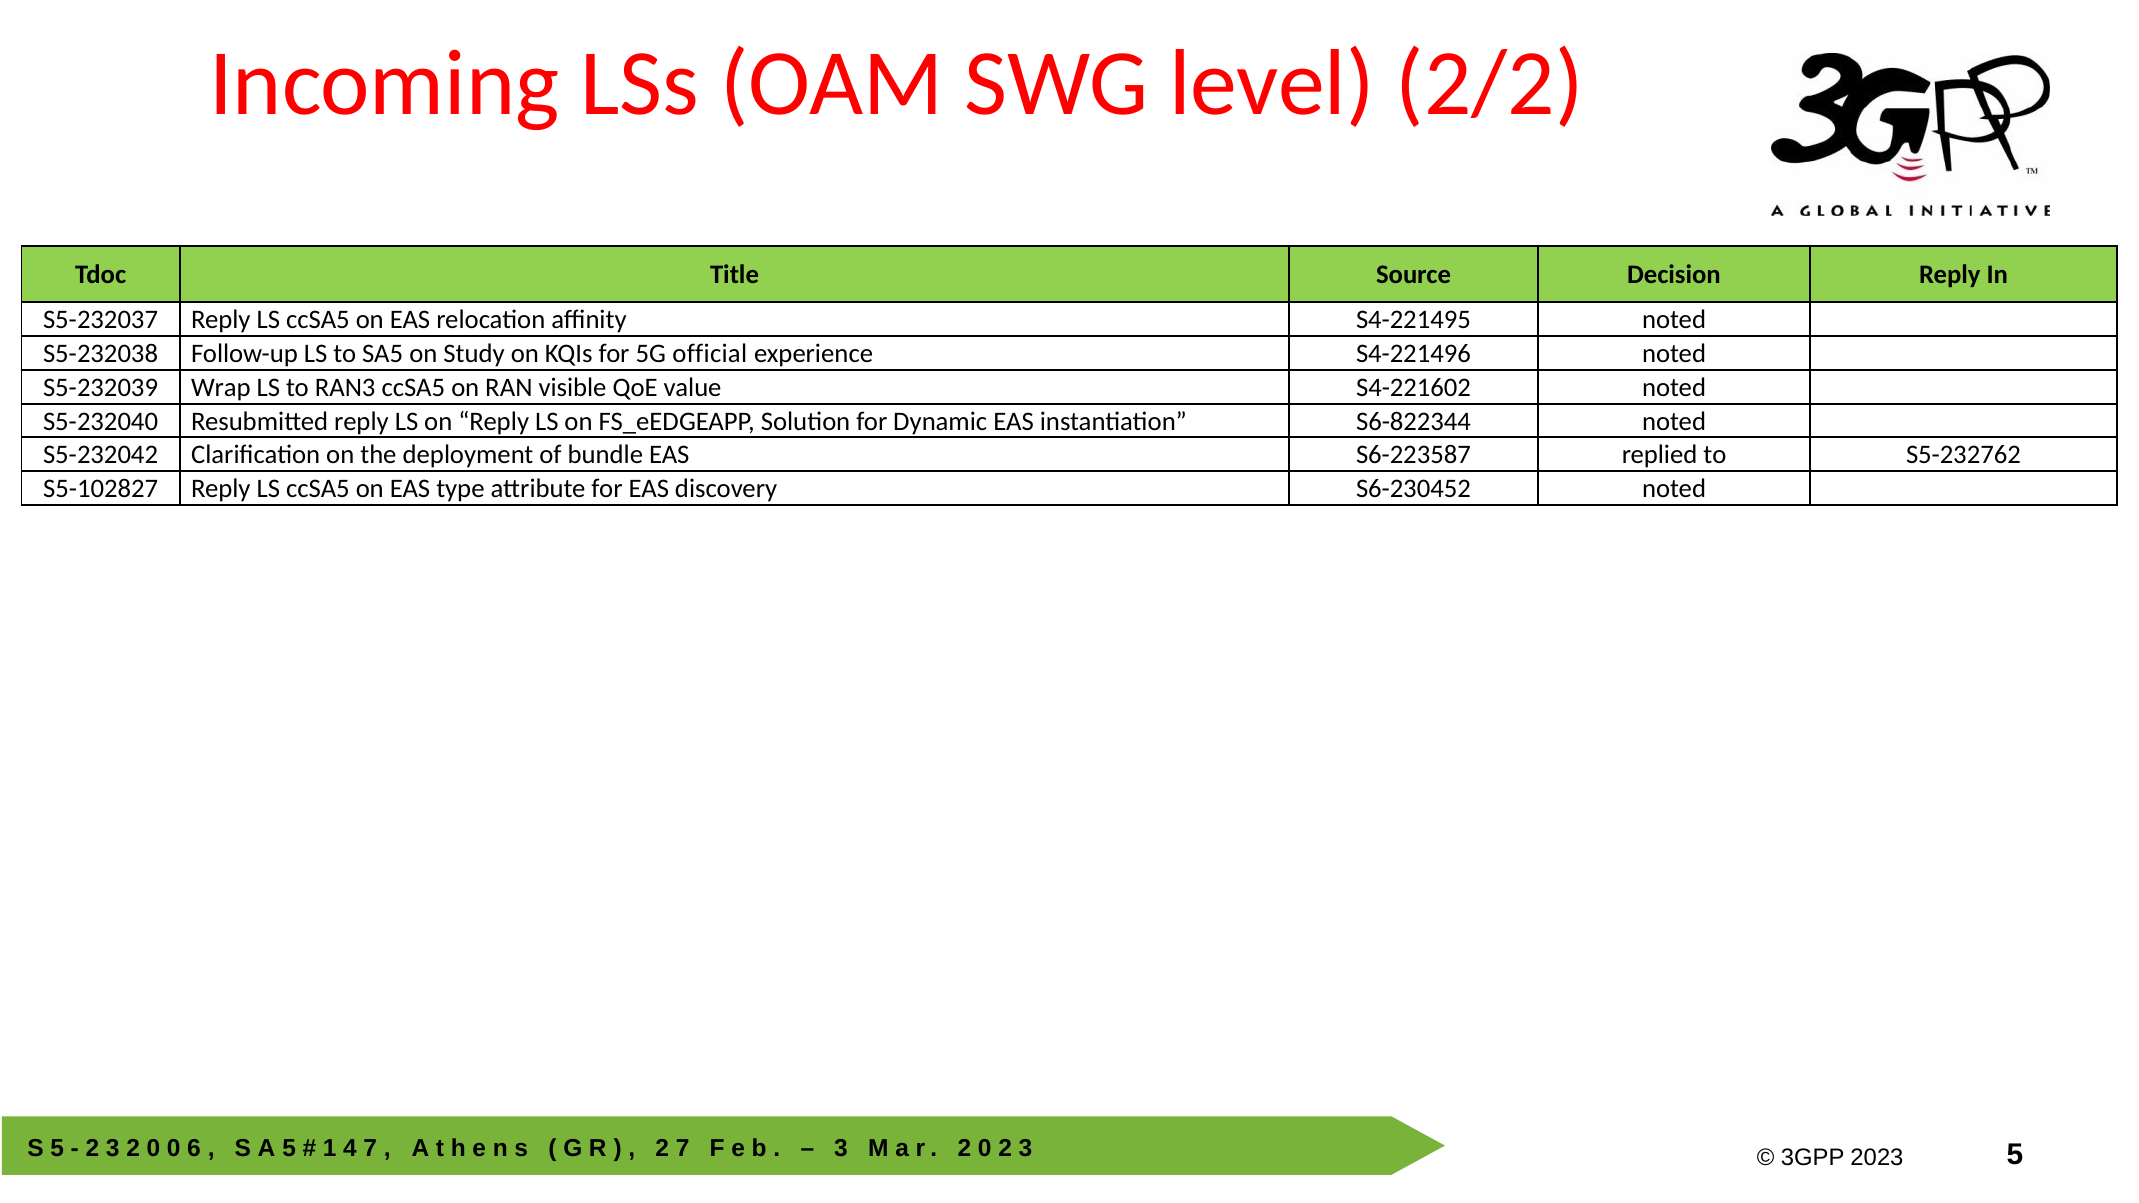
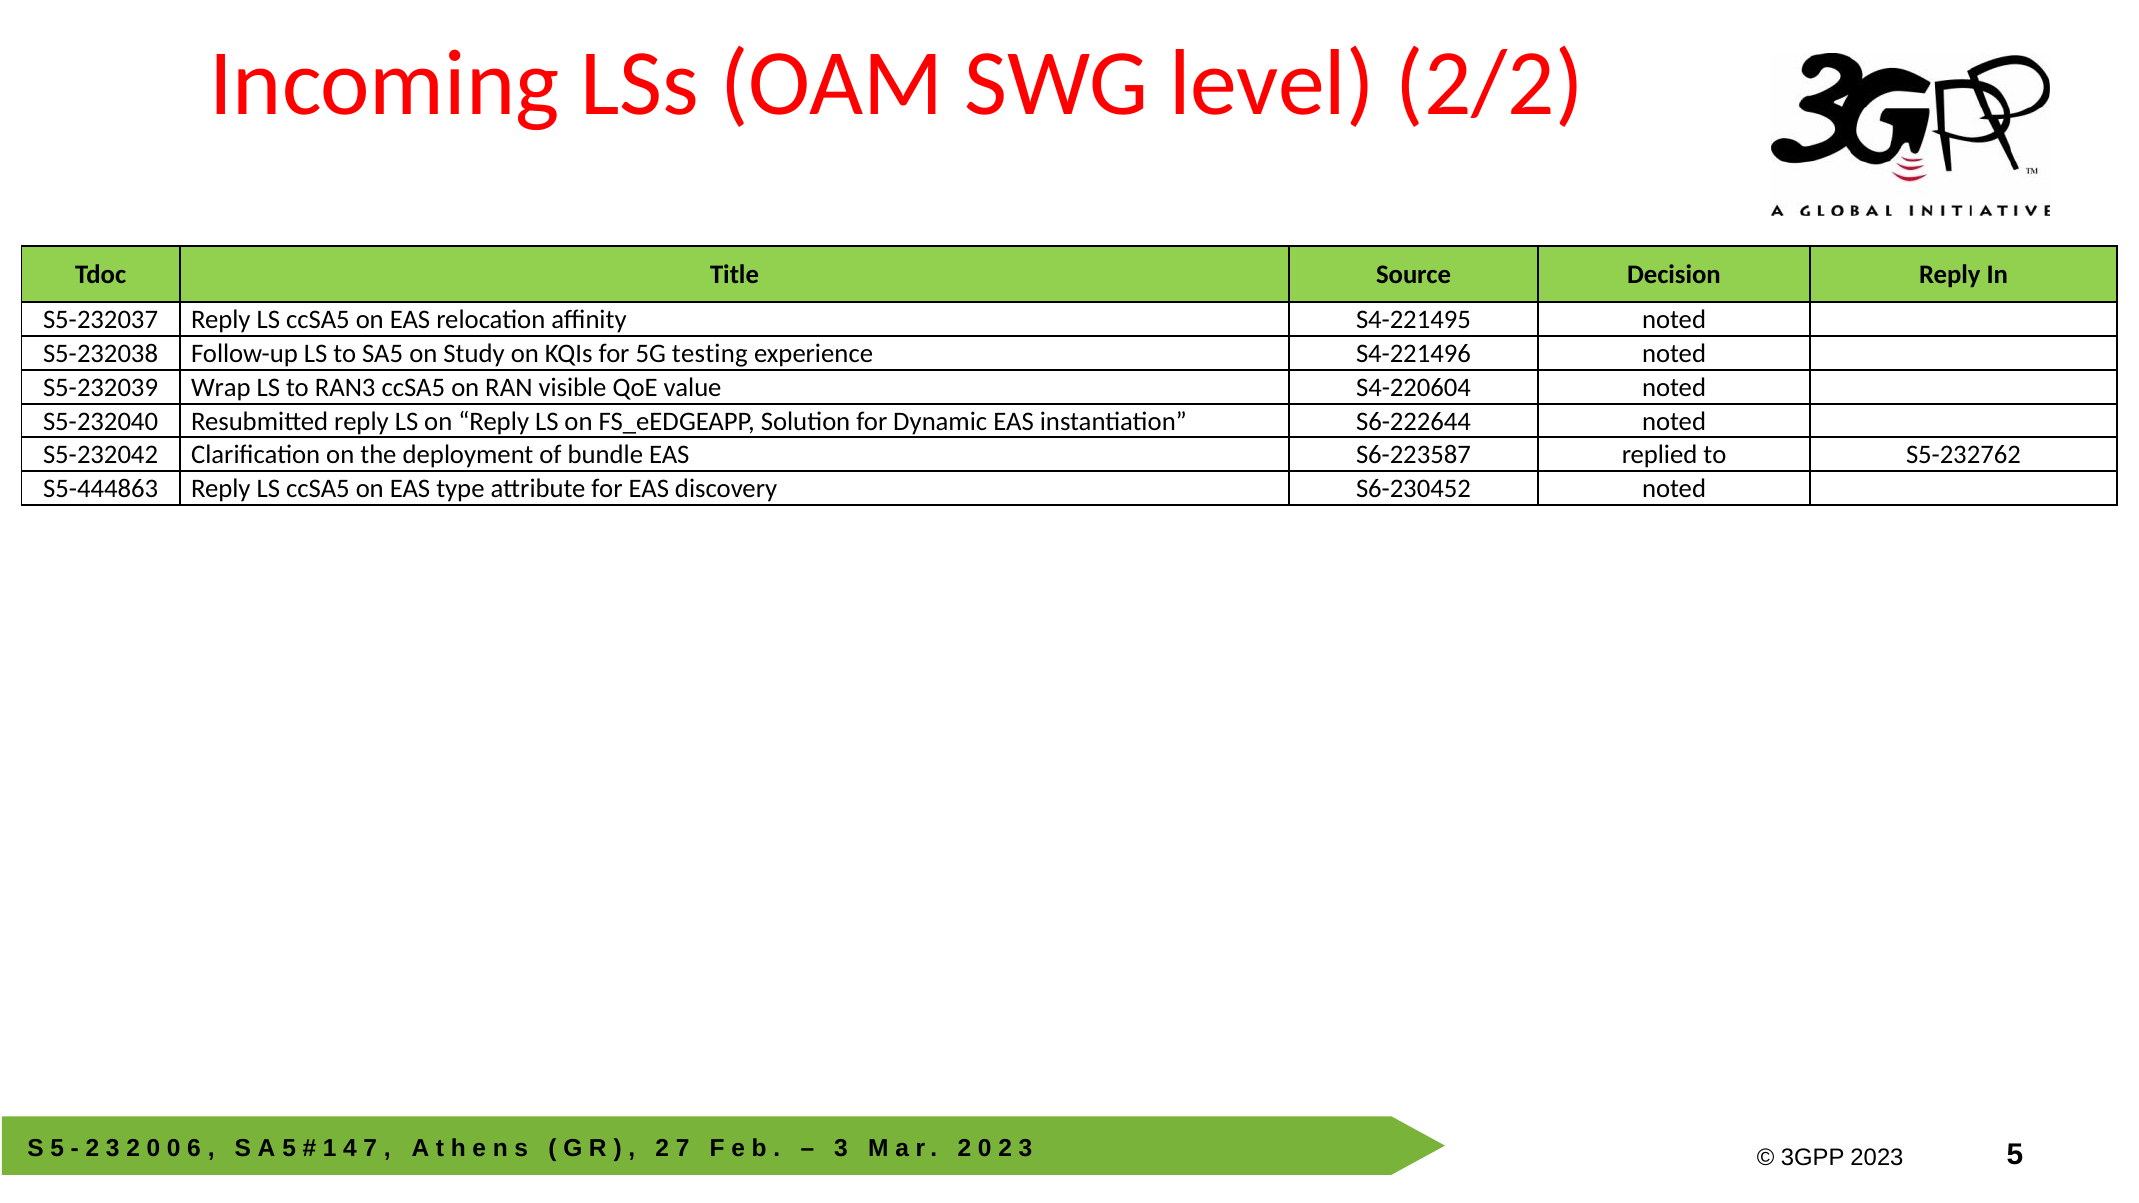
official: official -> testing
S4-221602: S4-221602 -> S4-220604
S6-822344: S6-822344 -> S6-222644
S5-102827: S5-102827 -> S5-444863
